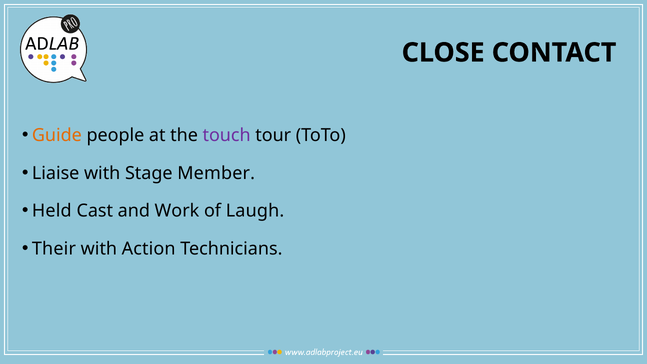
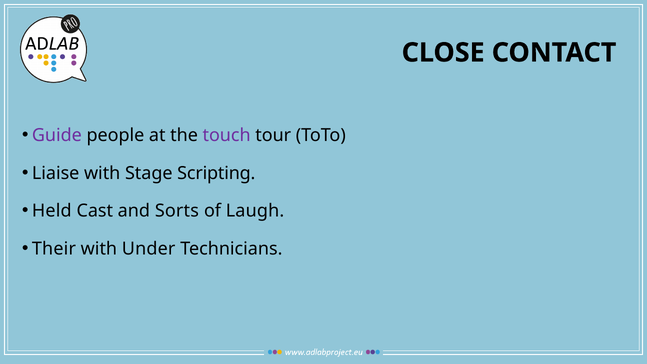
Guide colour: orange -> purple
Member: Member -> Scripting
Work: Work -> Sorts
Action: Action -> Under
